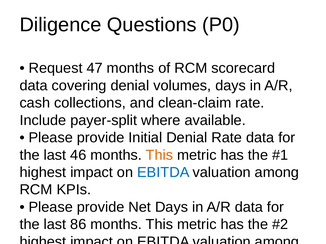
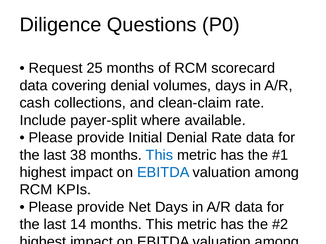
47: 47 -> 25
46: 46 -> 38
This at (159, 155) colour: orange -> blue
86: 86 -> 14
